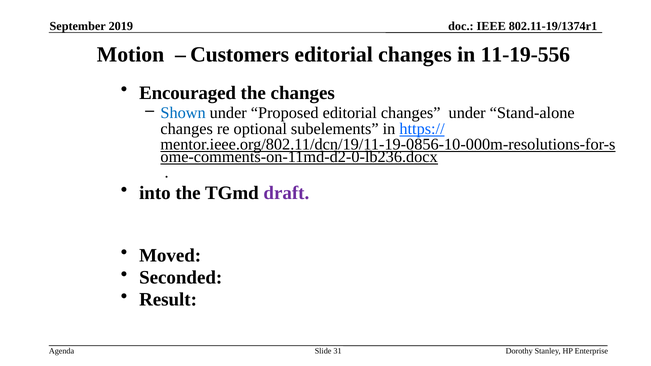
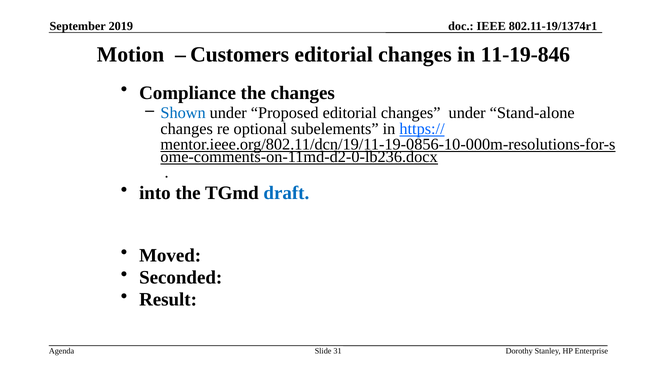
11-19-556: 11-19-556 -> 11-19-846
Encouraged: Encouraged -> Compliance
draft colour: purple -> blue
